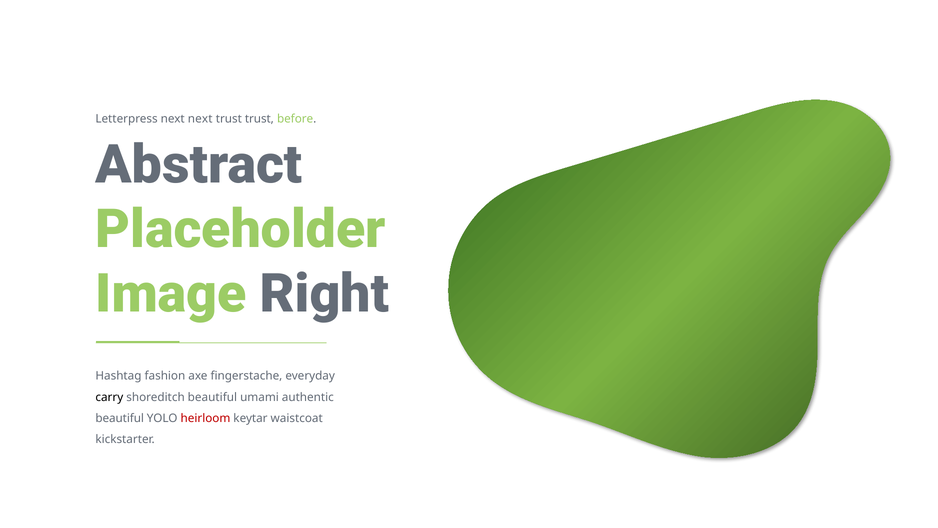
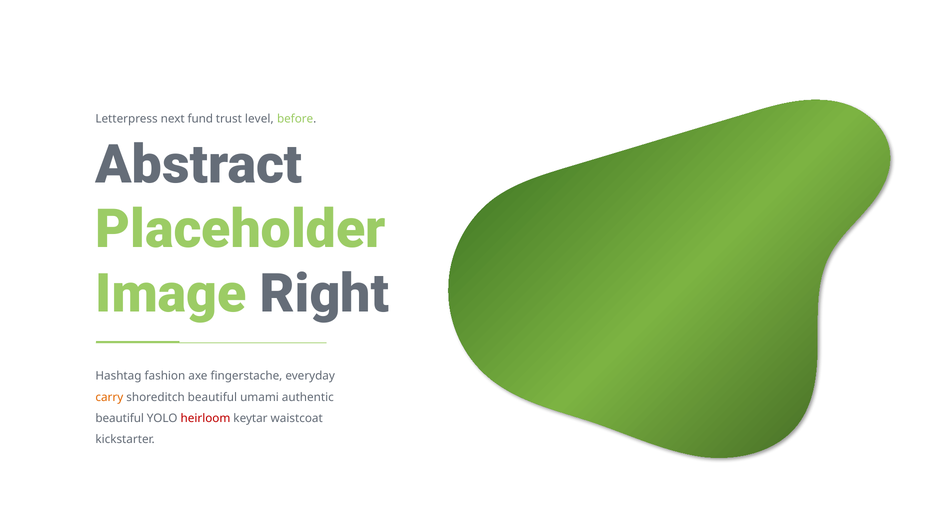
next next: next -> fund
trust trust: trust -> level
carry colour: black -> orange
